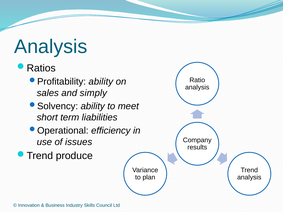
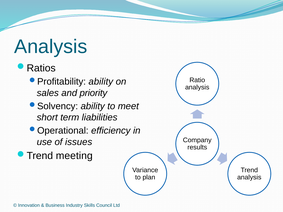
simply: simply -> priority
produce: produce -> meeting
